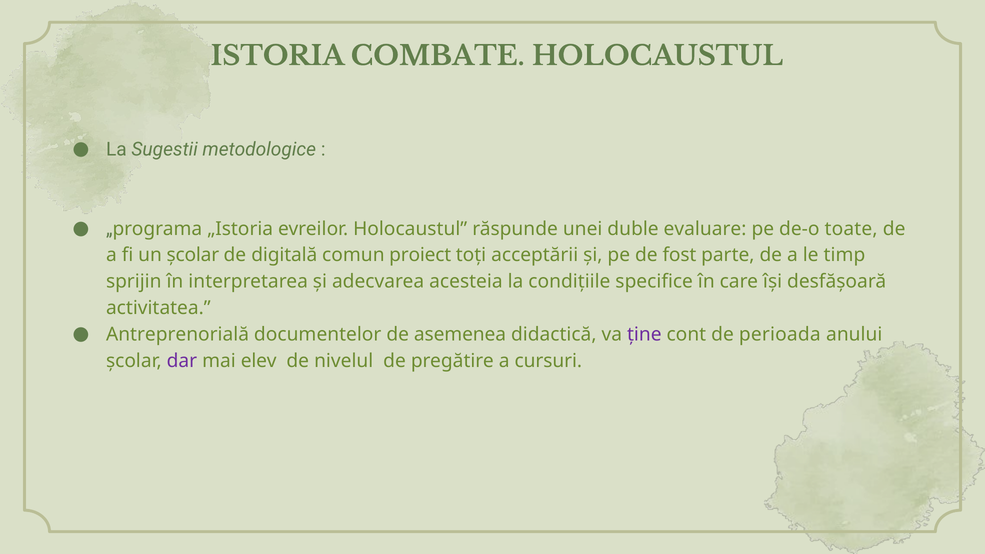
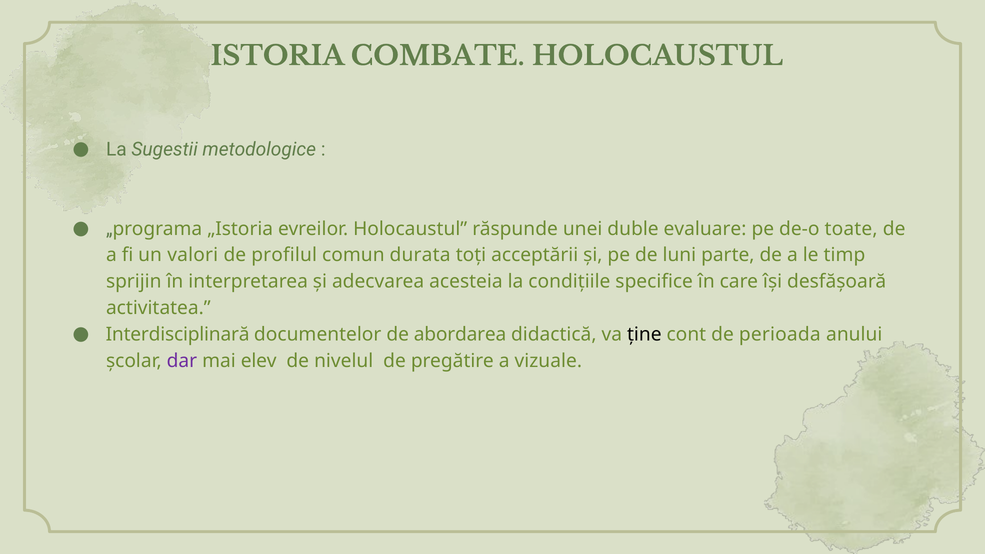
un școlar: școlar -> valori
digitală: digitală -> profilul
proiect: proiect -> durata
fost: fost -> luni
Antreprenorială: Antreprenorială -> Interdisciplinară
asemenea: asemenea -> abordarea
ține colour: purple -> black
cursuri: cursuri -> vizuale
